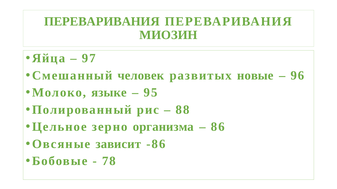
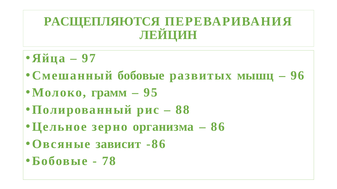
ПЕРЕВАРИВАНИЯ at (102, 21): ПЕРЕВАРИВАНИЯ -> РАСЩЕПЛЯЮТСЯ
МИОЗИН: МИОЗИН -> ЛЕЙЦИН
Смешанный человек: человек -> бобовые
новые: новые -> мышц
языке: языке -> грамм
